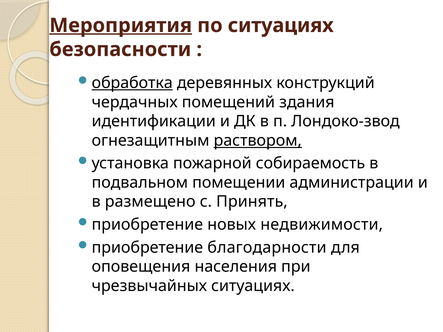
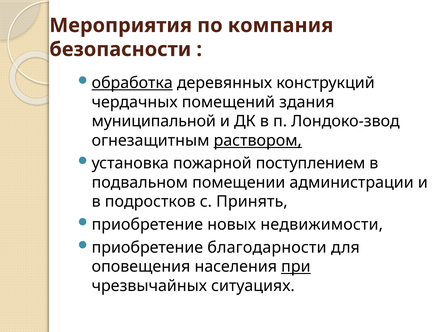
Мероприятия underline: present -> none
по ситуациях: ситуациях -> компания
идентификации: идентификации -> муниципальной
собираемость: собираемость -> поступлением
размещено: размещено -> подростков
при underline: none -> present
